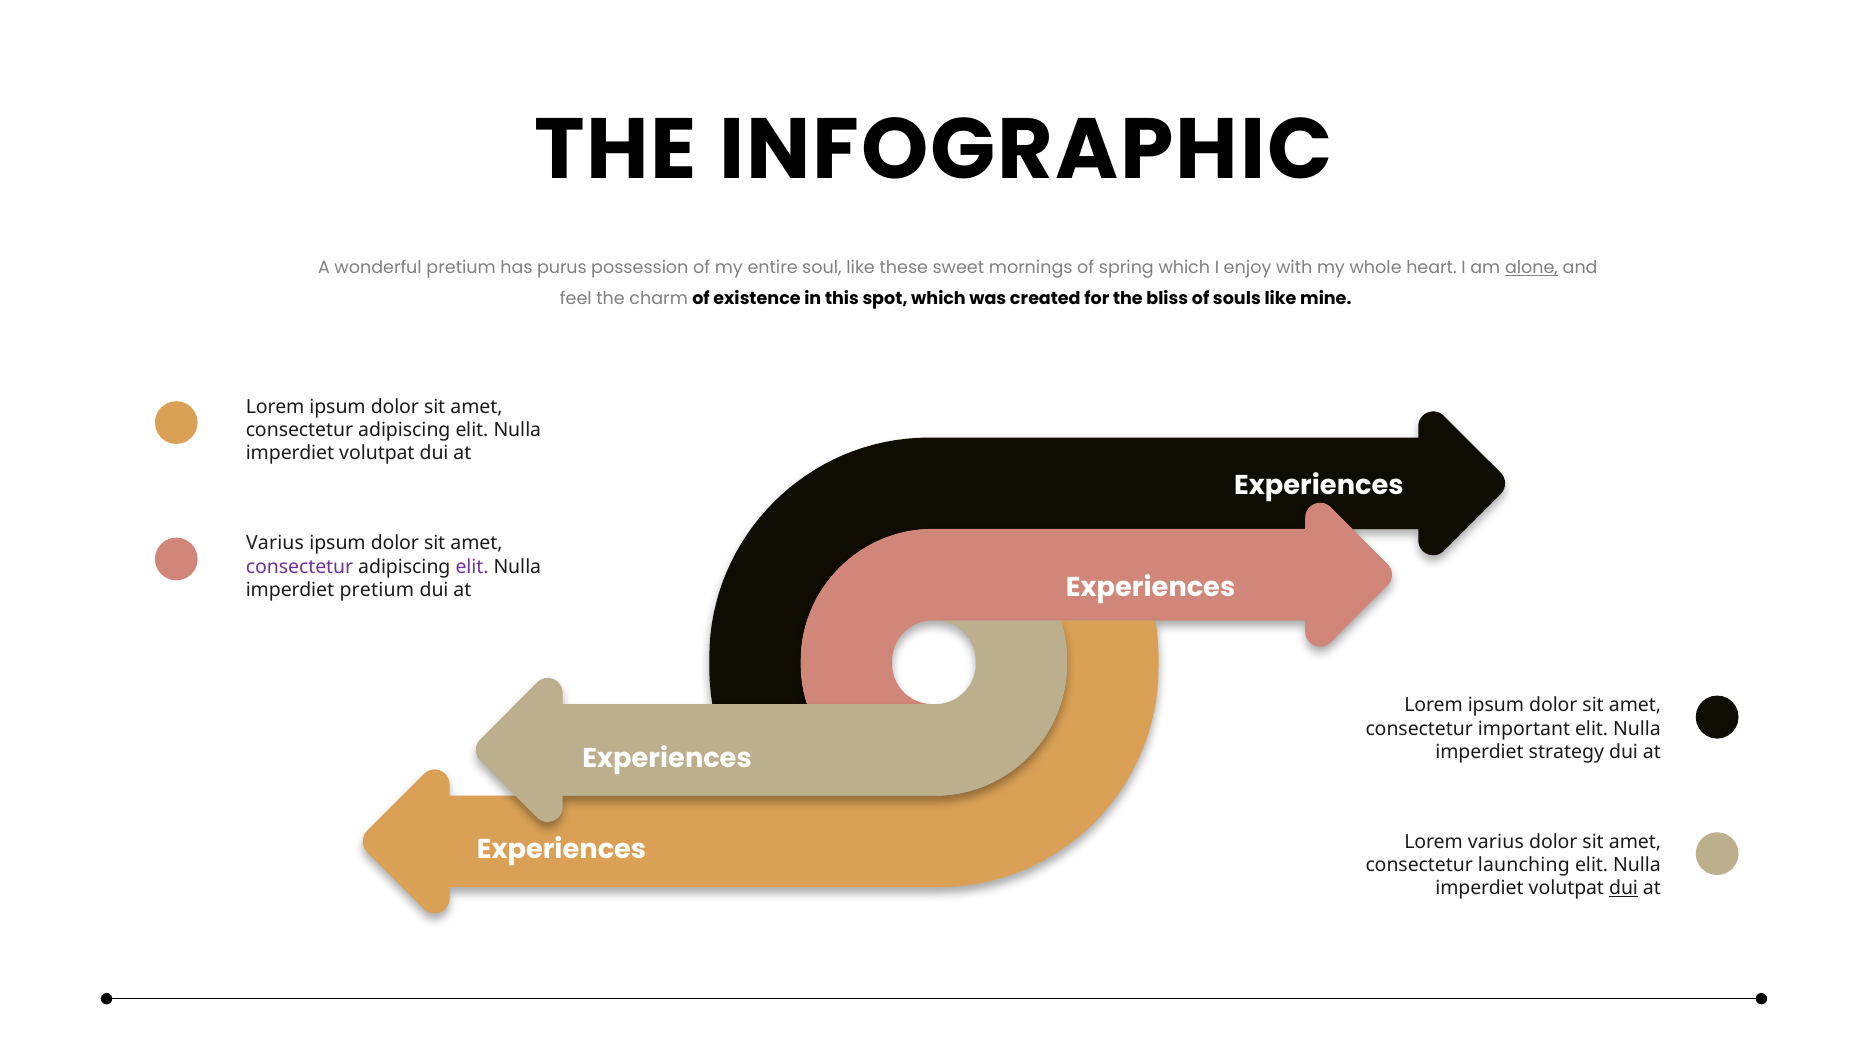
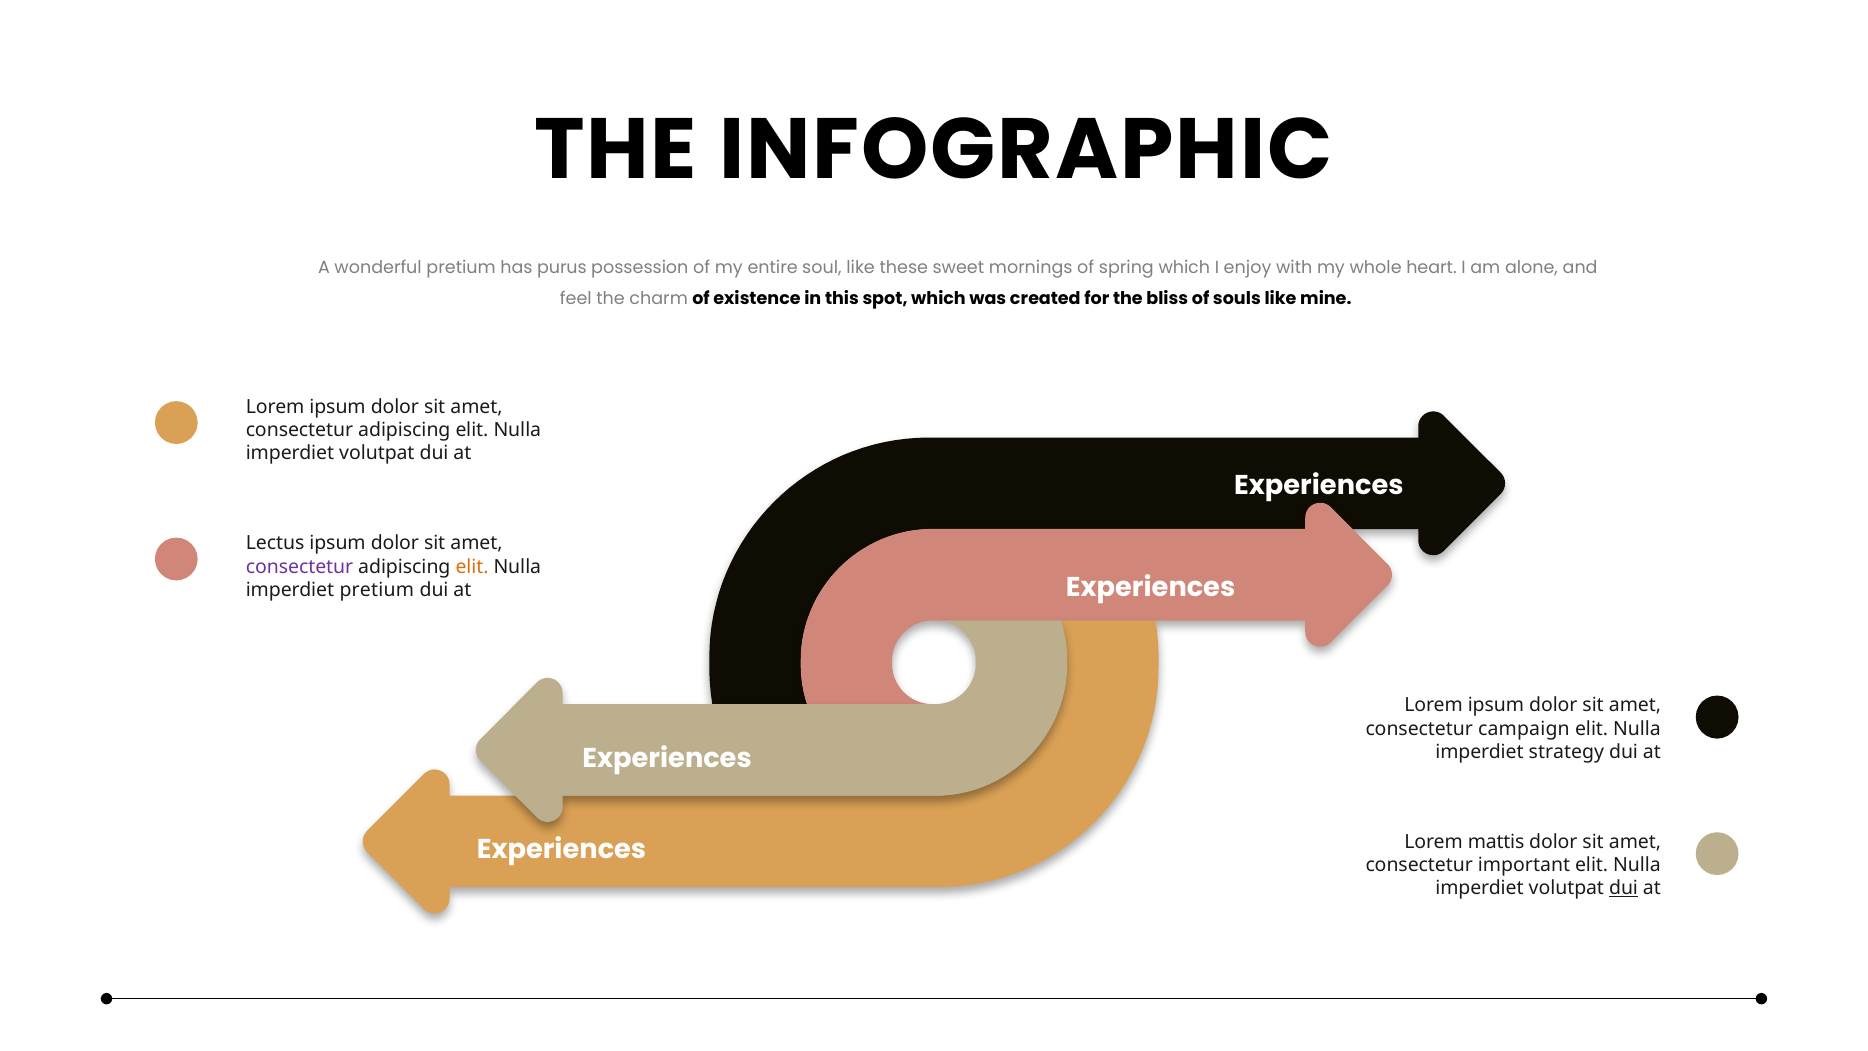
alone underline: present -> none
Varius at (275, 543): Varius -> Lectus
elit at (472, 566) colour: purple -> orange
important: important -> campaign
Lorem varius: varius -> mattis
launching: launching -> important
